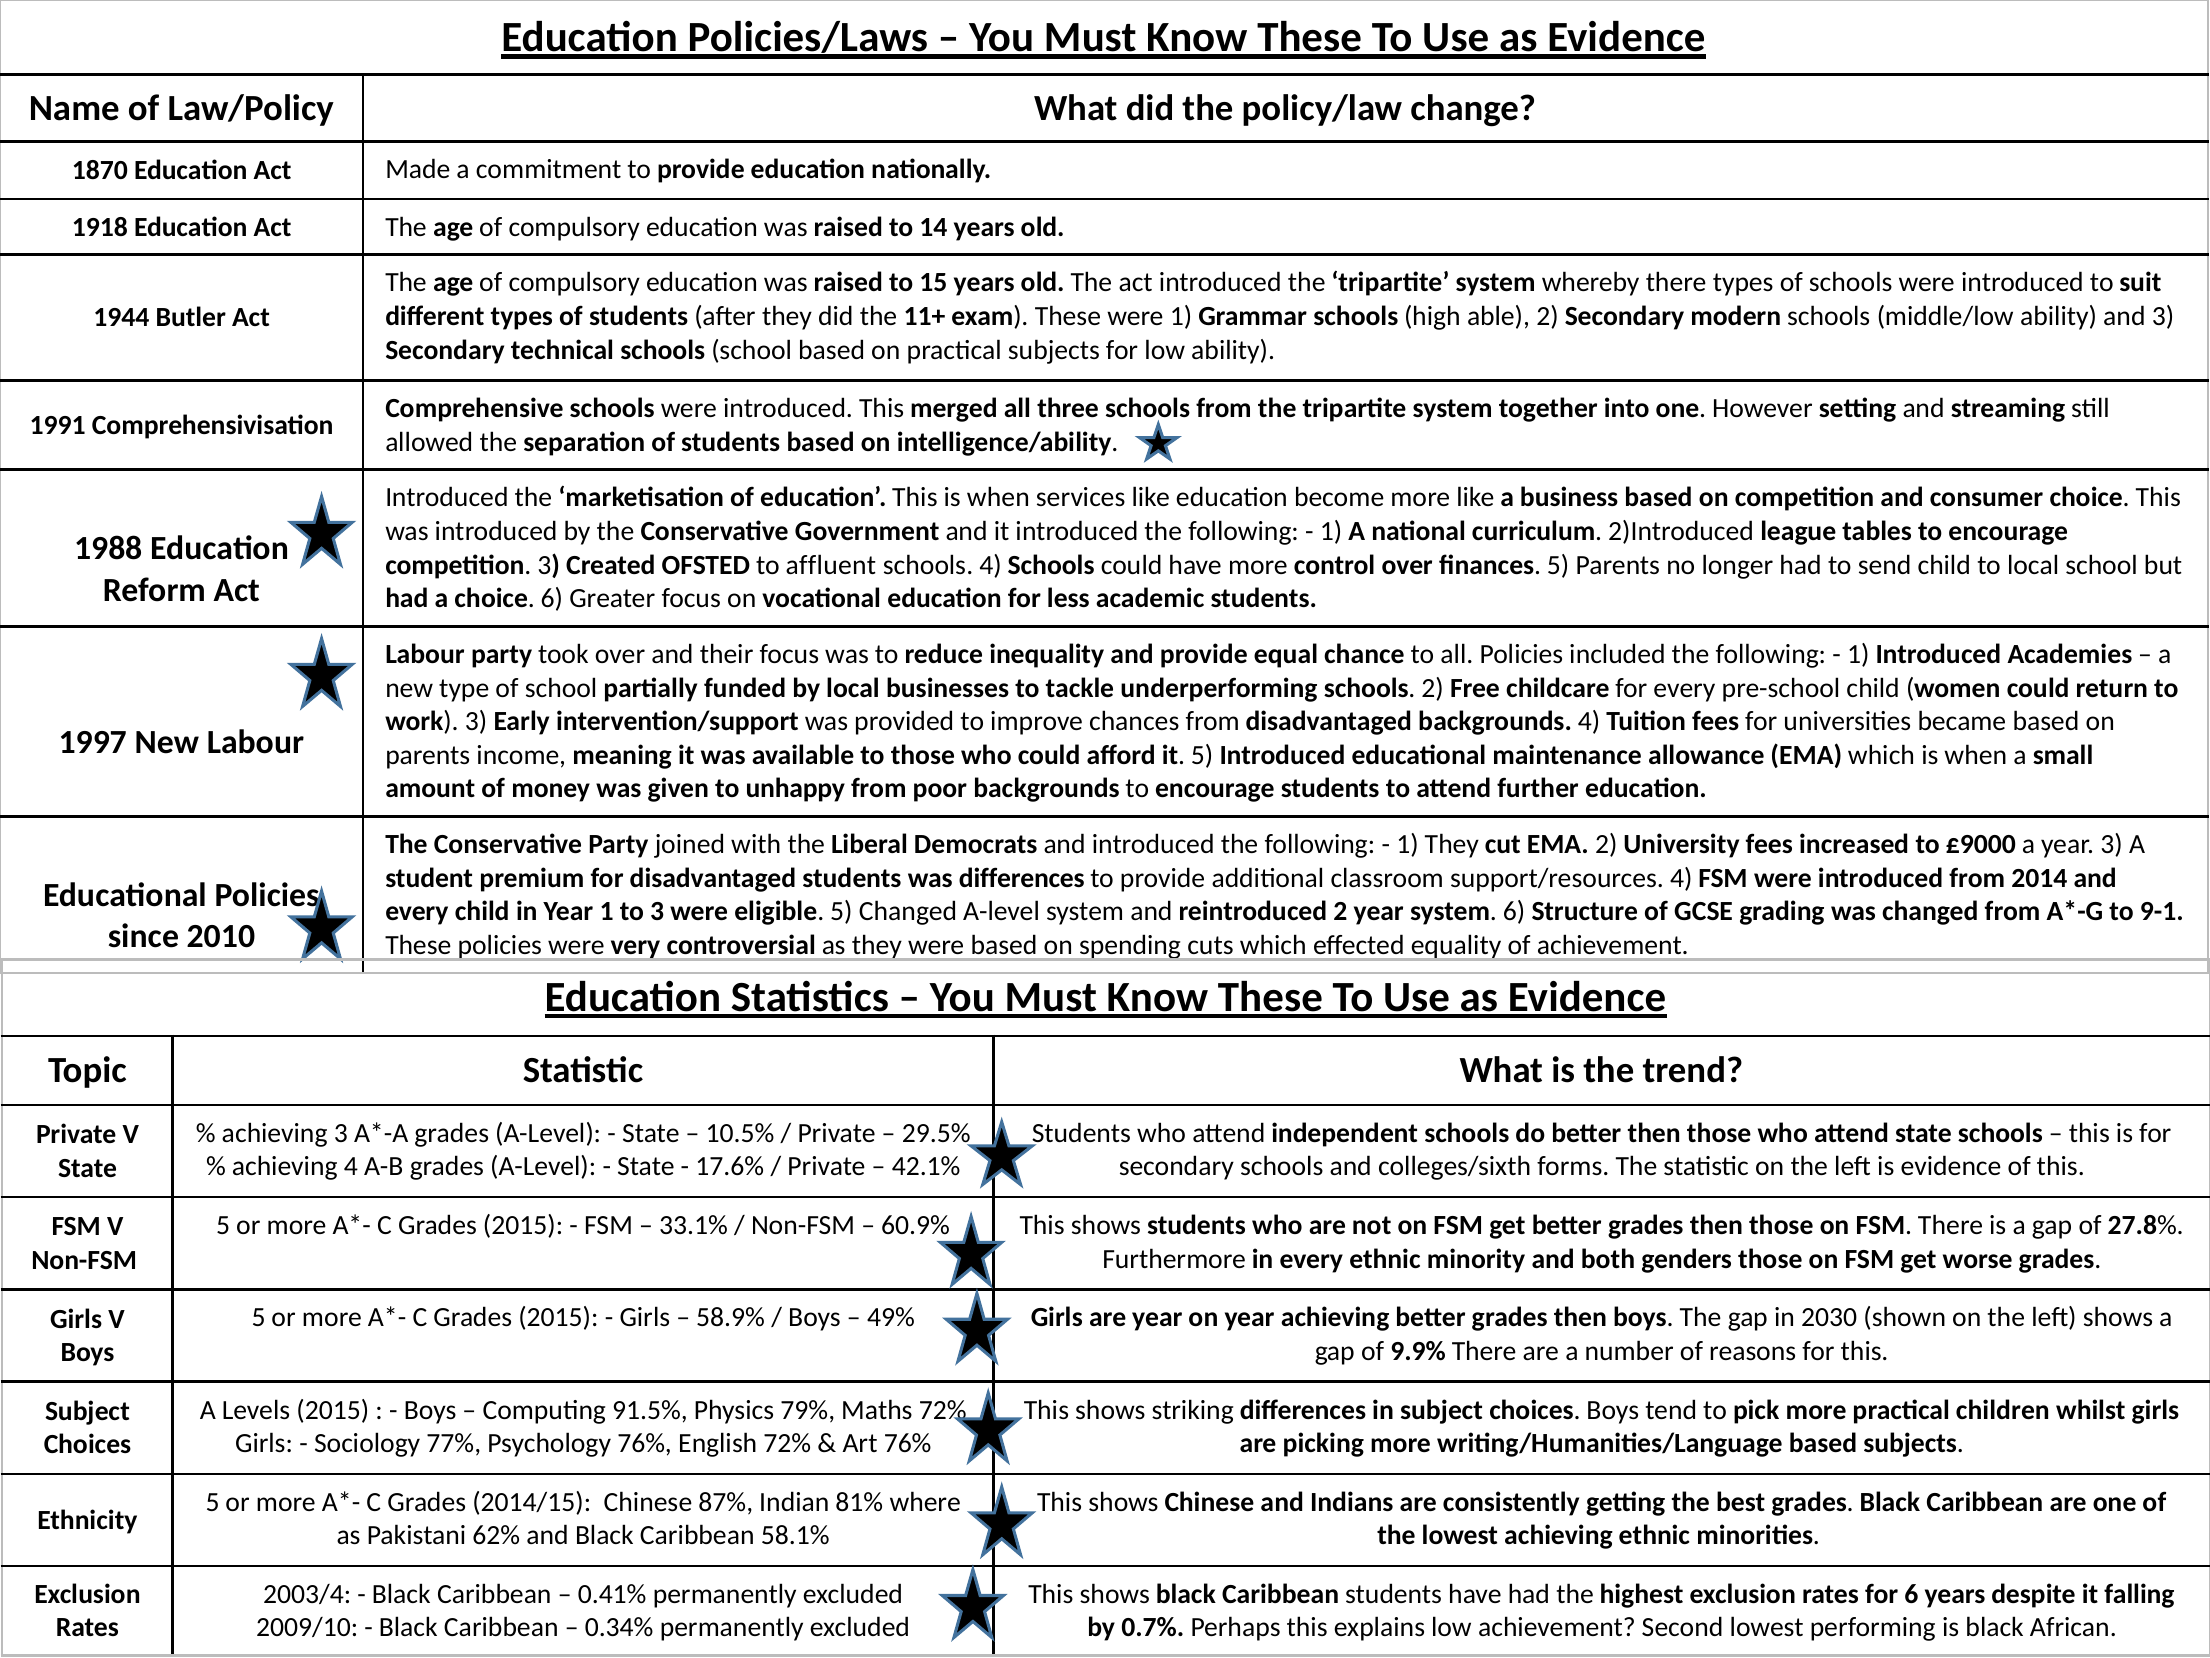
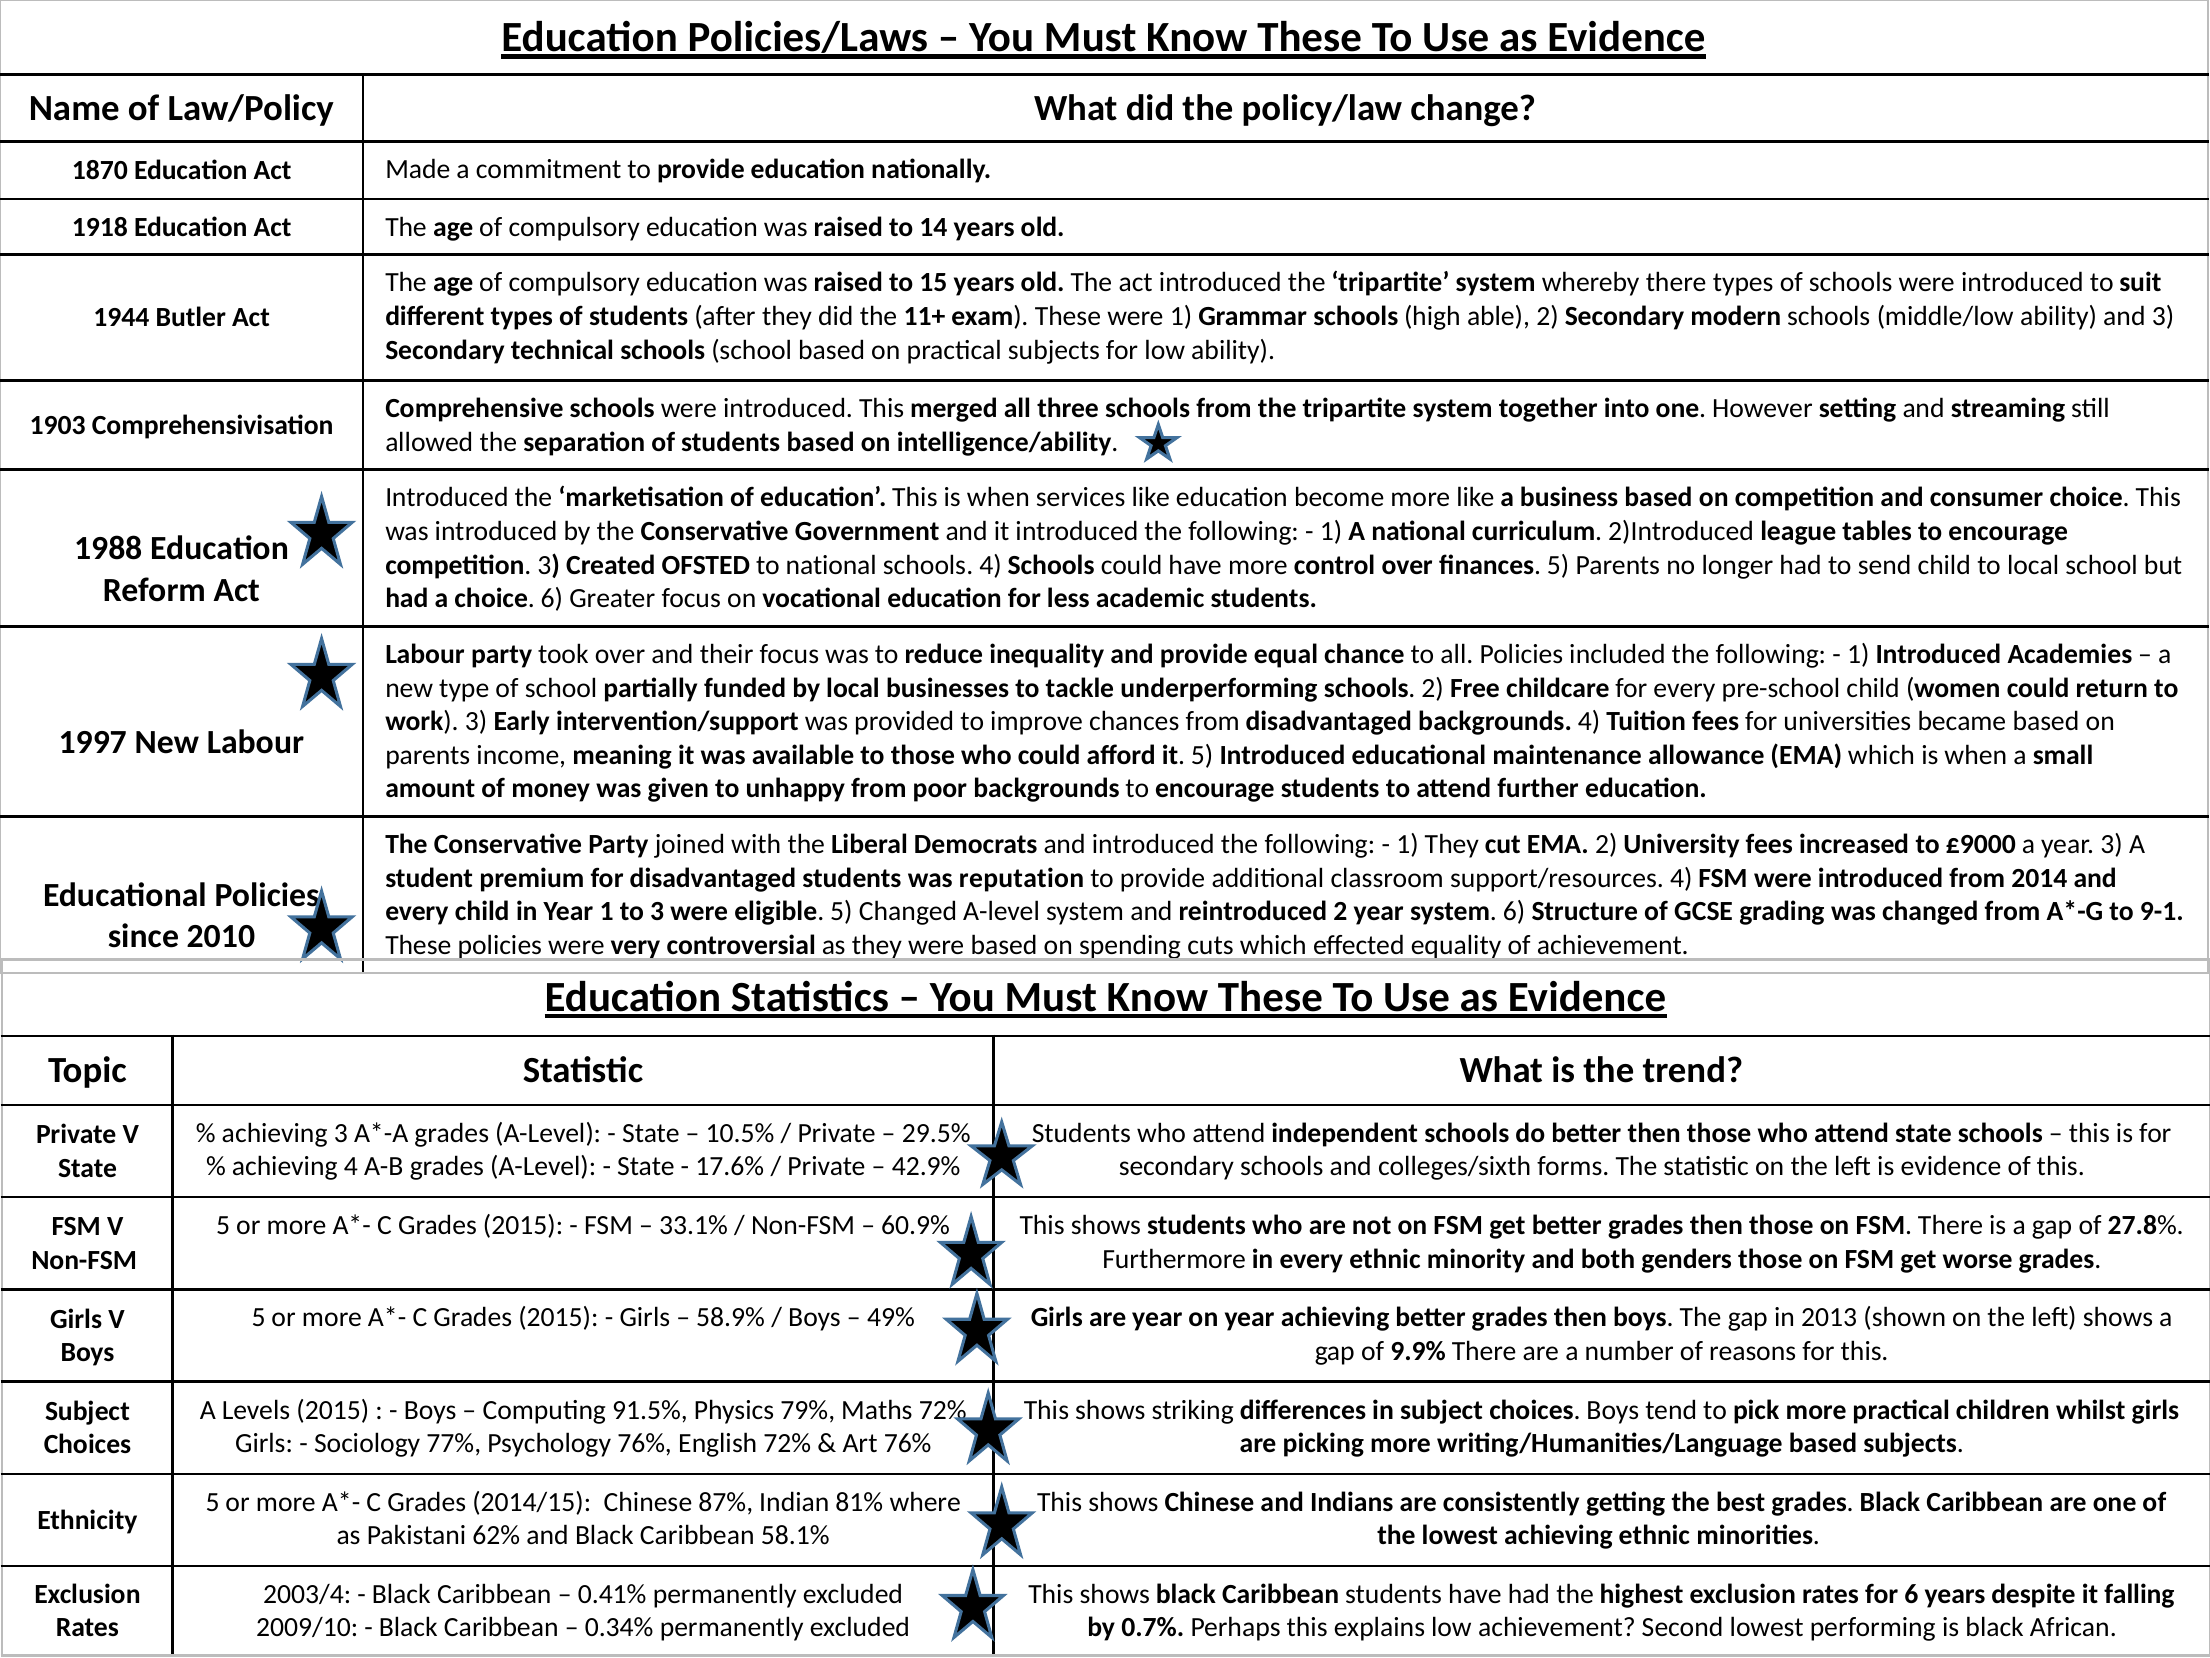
1991: 1991 -> 1903
to affluent: affluent -> national
was differences: differences -> reputation
42.1%: 42.1% -> 42.9%
2030: 2030 -> 2013
